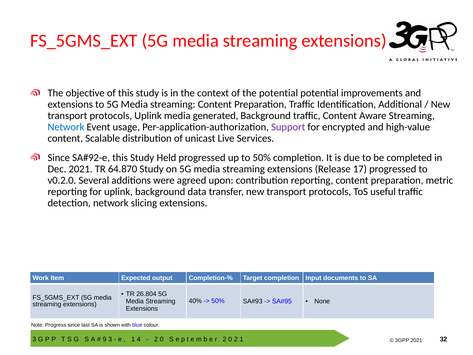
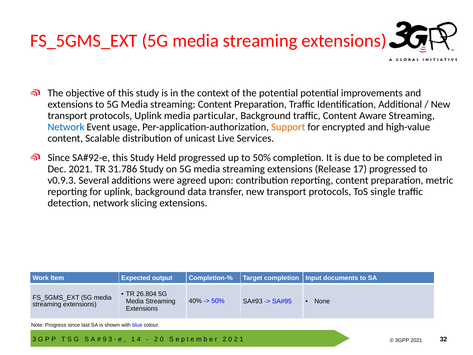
generated: generated -> particular
Support colour: purple -> orange
64.870: 64.870 -> 31.786
v0.2.0: v0.2.0 -> v0.9.3
useful: useful -> single
